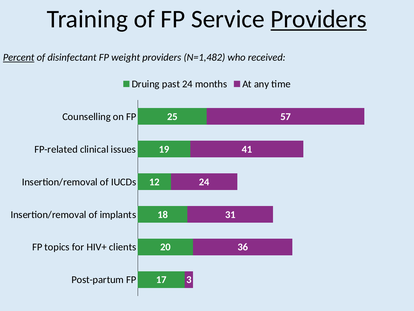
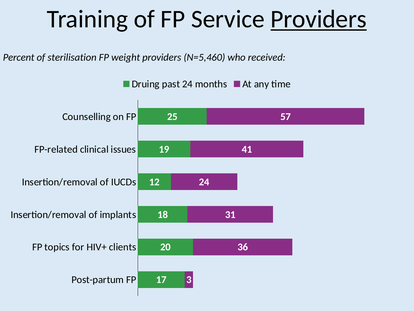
Percent underline: present -> none
disinfectant: disinfectant -> sterilisation
N=1,482: N=1,482 -> N=5,460
